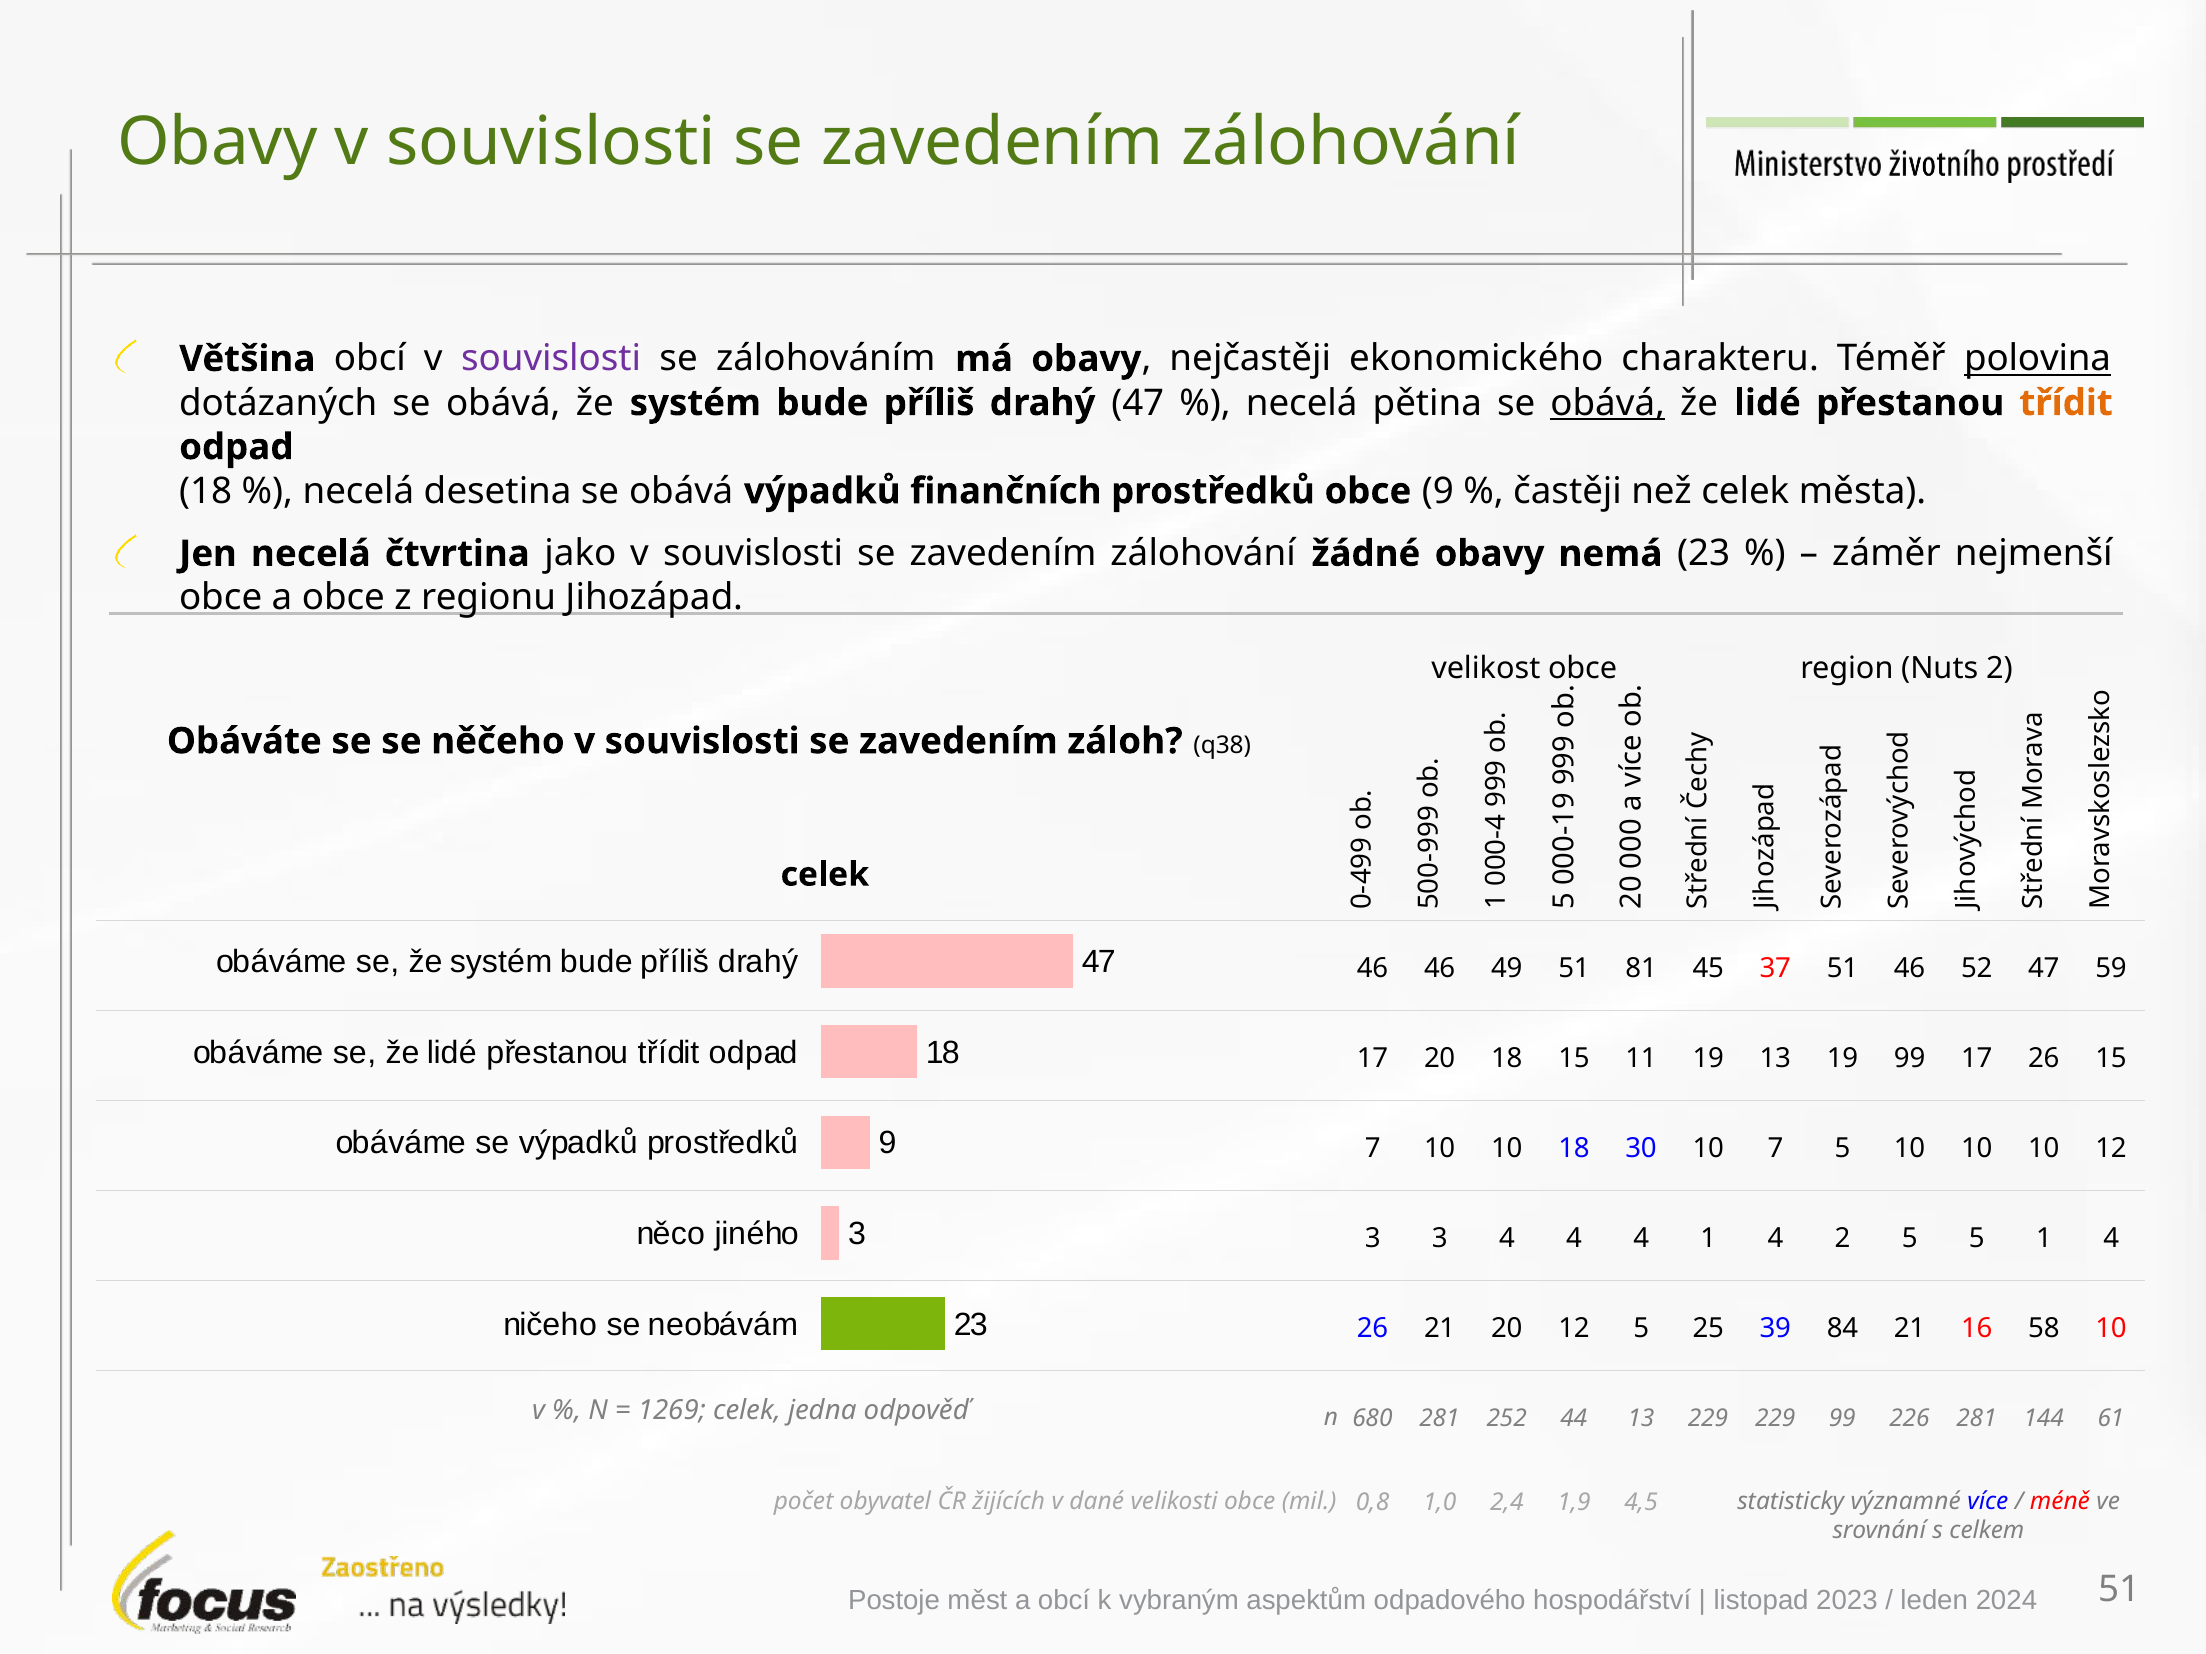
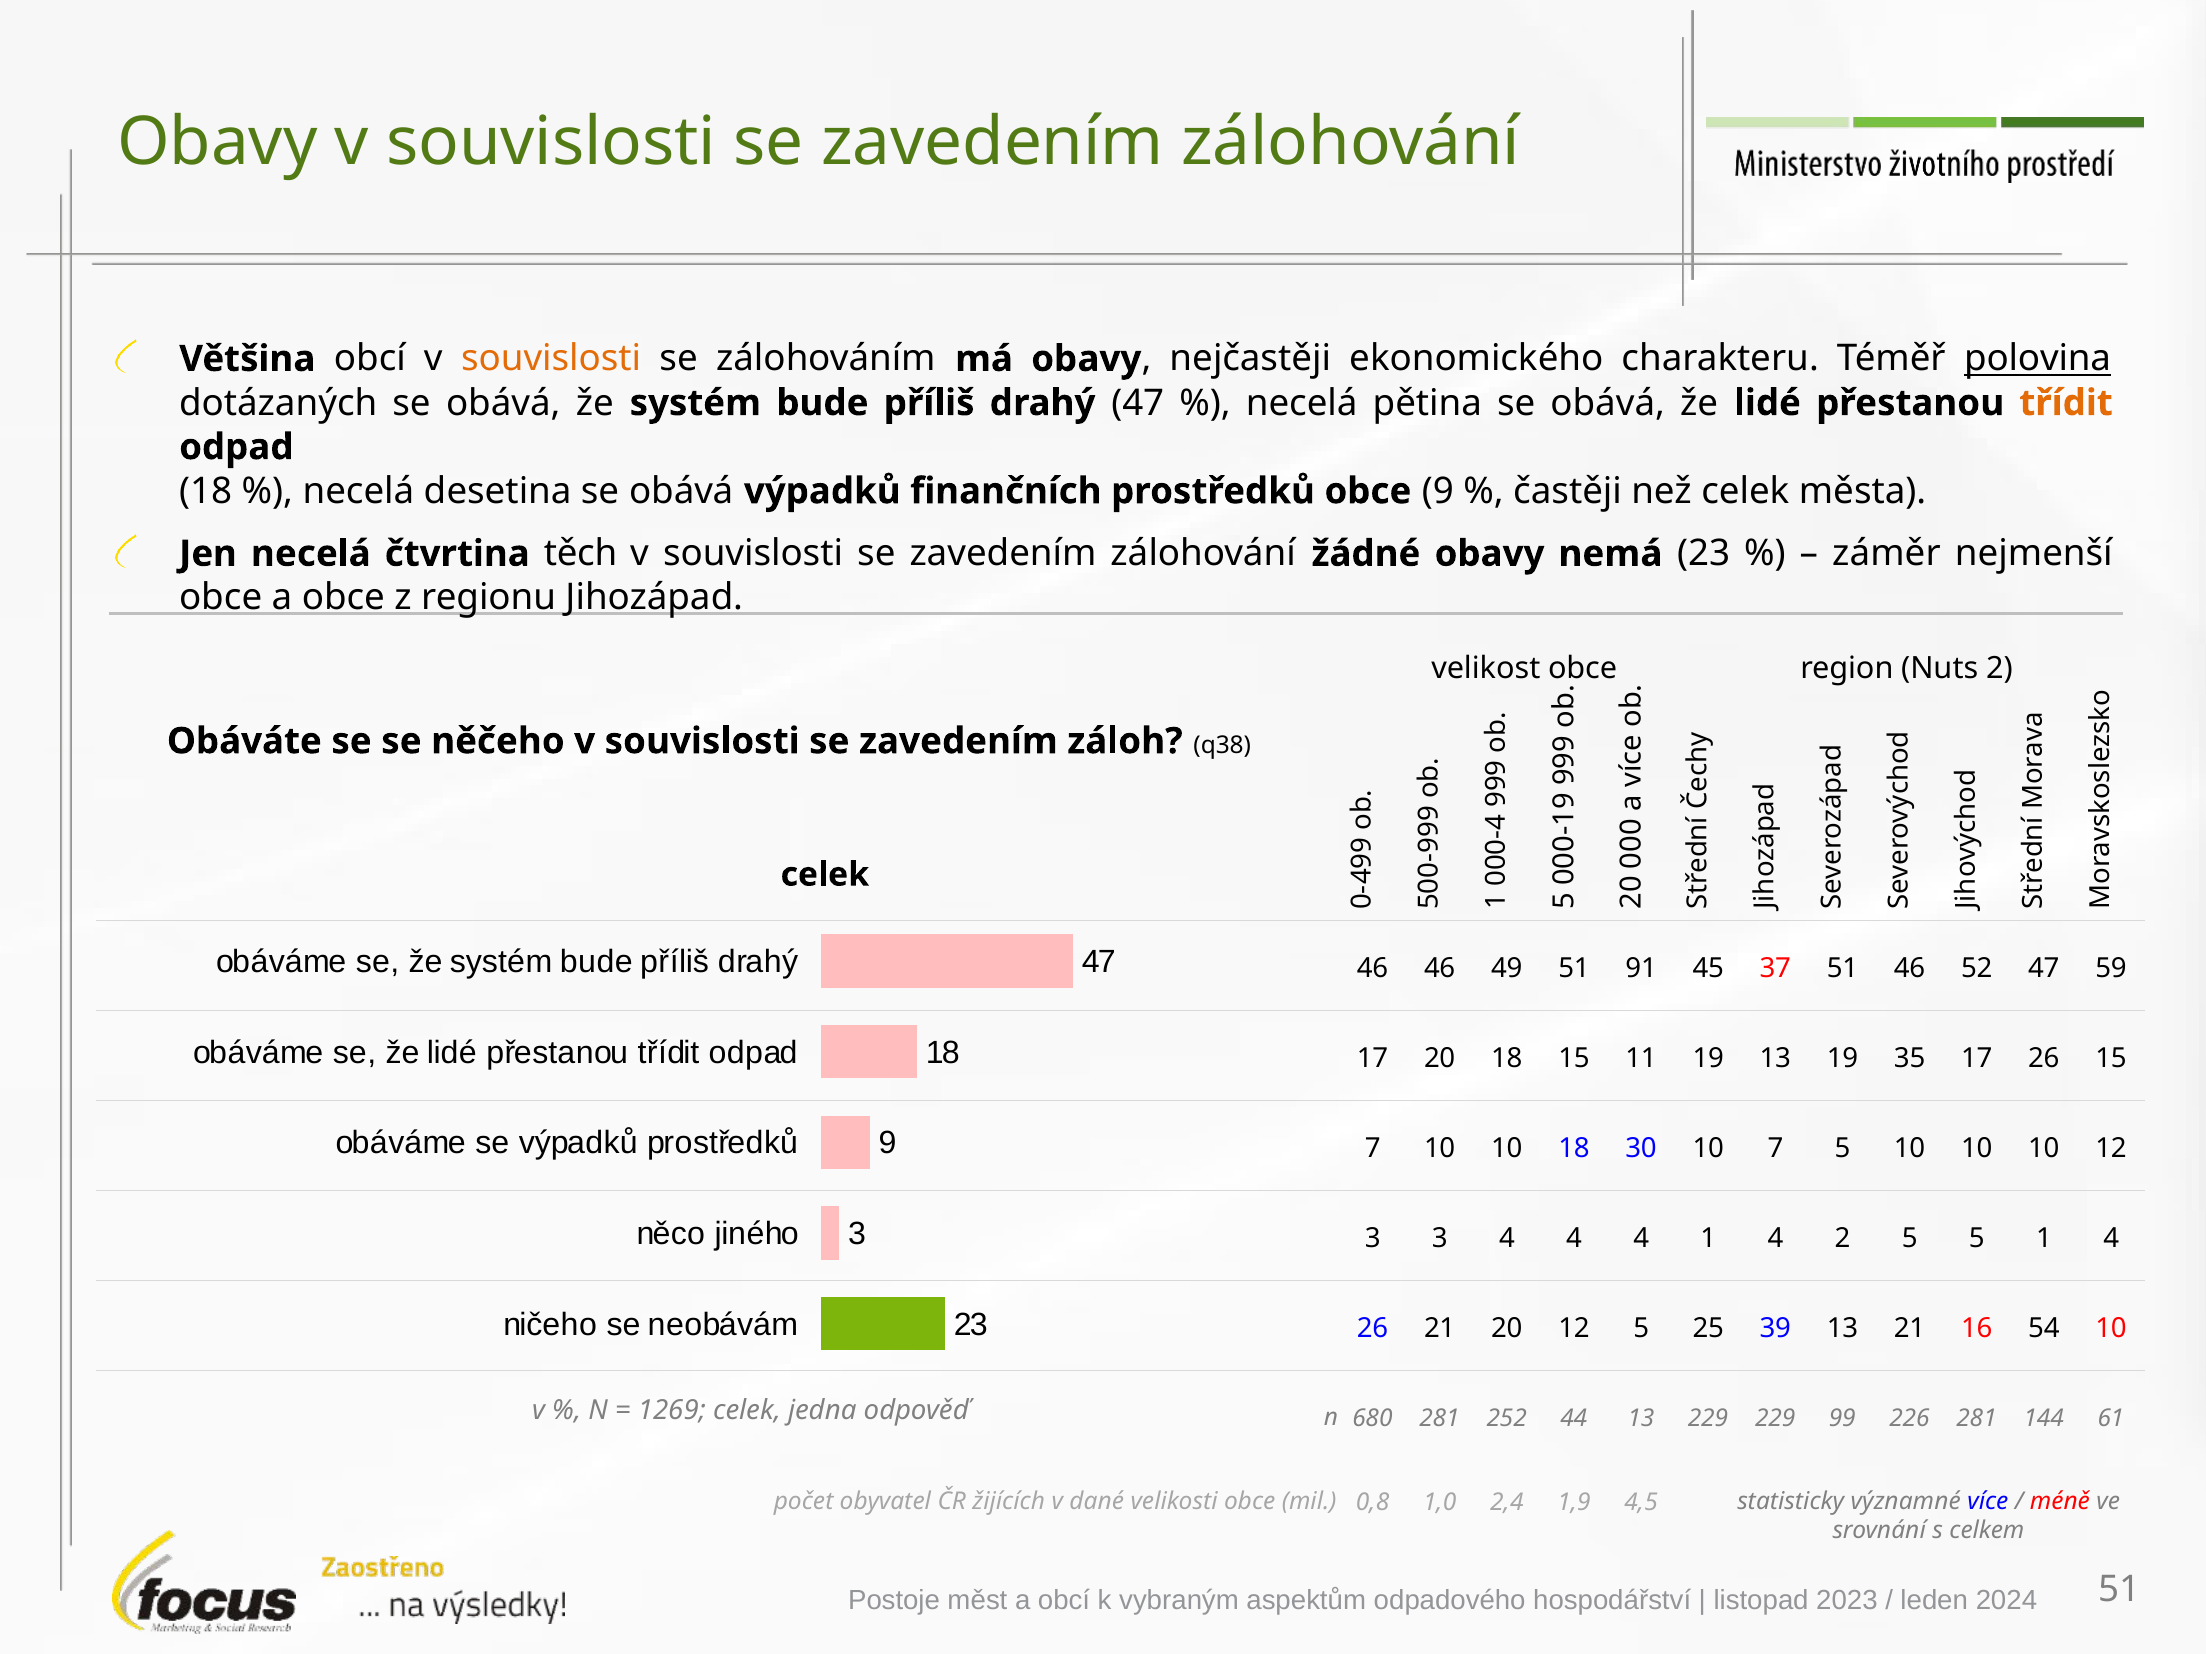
souvislosti at (551, 359) colour: purple -> orange
obává at (1608, 403) underline: present -> none
jako: jako -> těch
81: 81 -> 91
19 99: 99 -> 35
39 84: 84 -> 13
58: 58 -> 54
